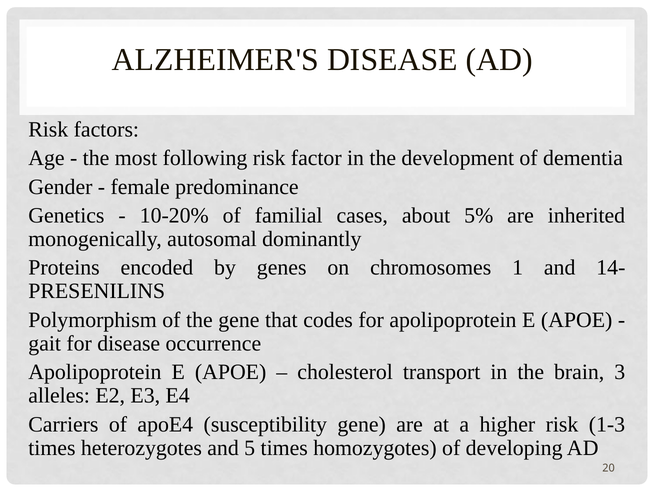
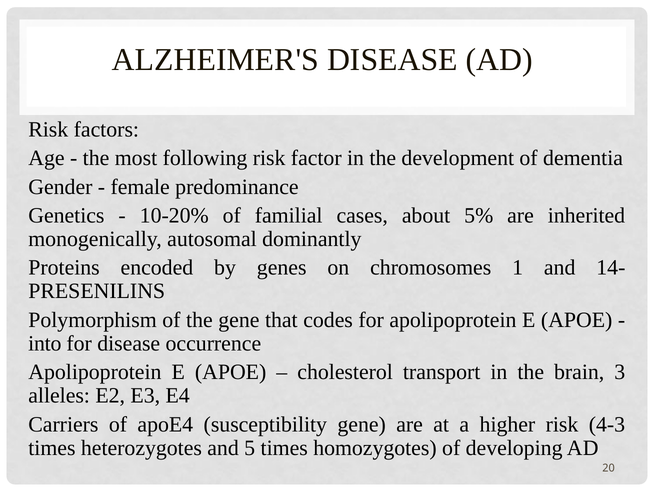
gait: gait -> into
1-3: 1-3 -> 4-3
